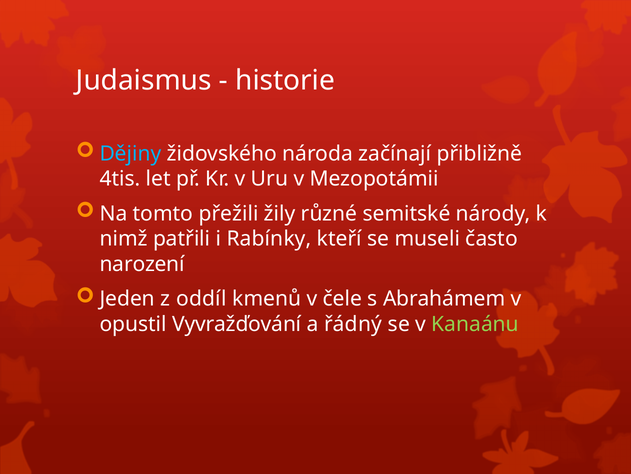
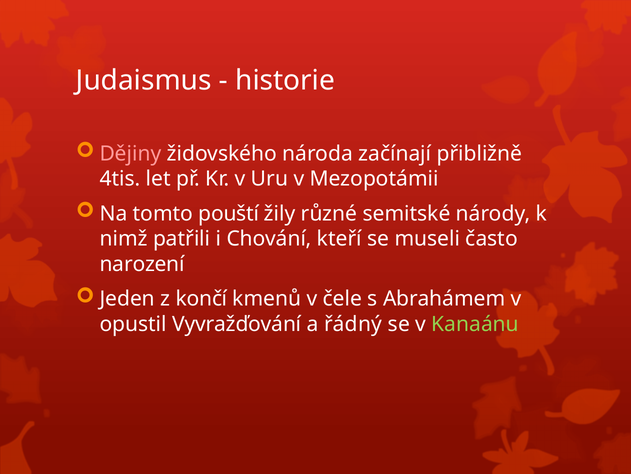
Dějiny colour: light blue -> pink
přežili: přežili -> pouští
Rabínky: Rabínky -> Chování
oddíl: oddíl -> končí
